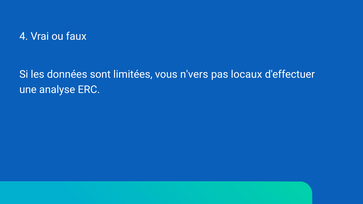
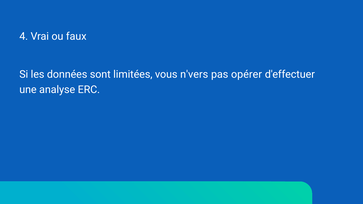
locaux: locaux -> opérer
